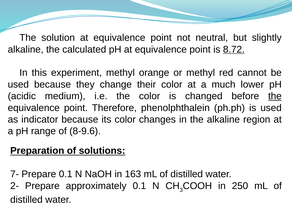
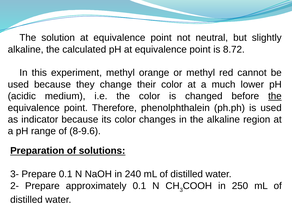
8.72 underline: present -> none
7-: 7- -> 3-
163: 163 -> 240
